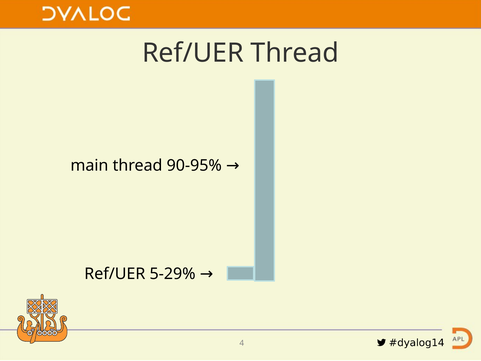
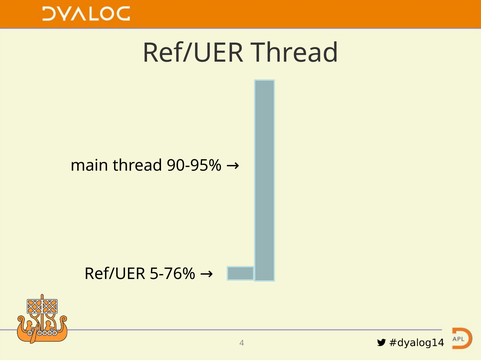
5-29%: 5-29% -> 5-76%
